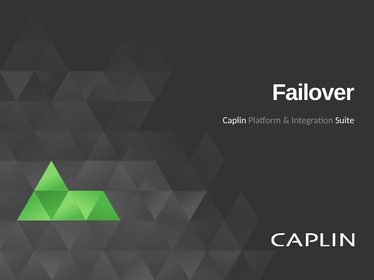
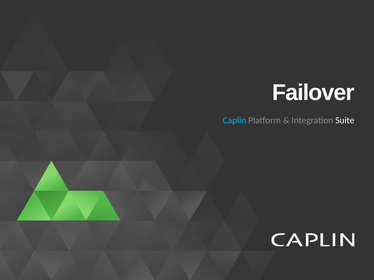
Caplin colour: white -> light blue
